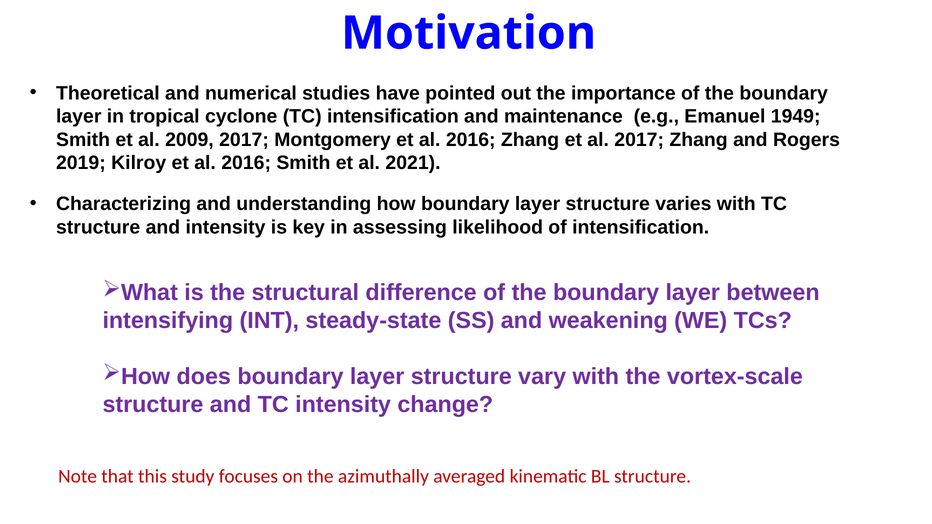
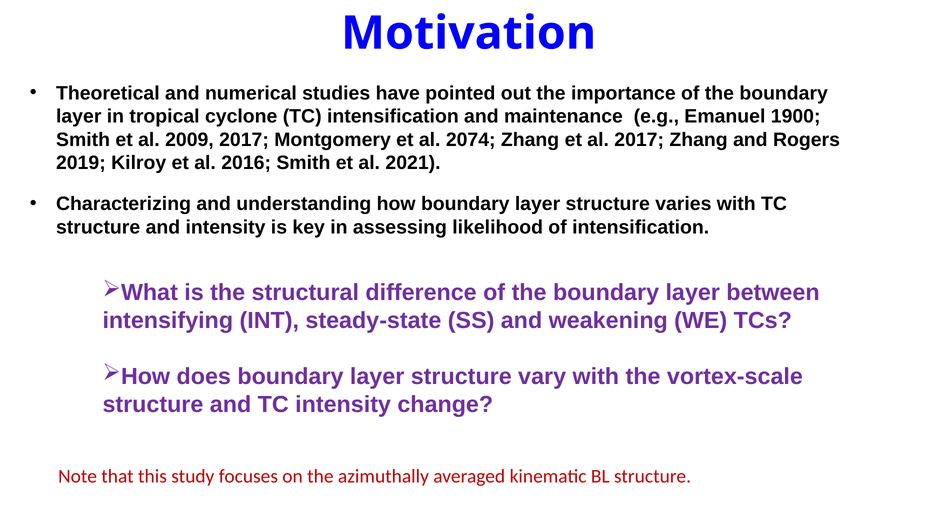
1949: 1949 -> 1900
Montgomery et al 2016: 2016 -> 2074
